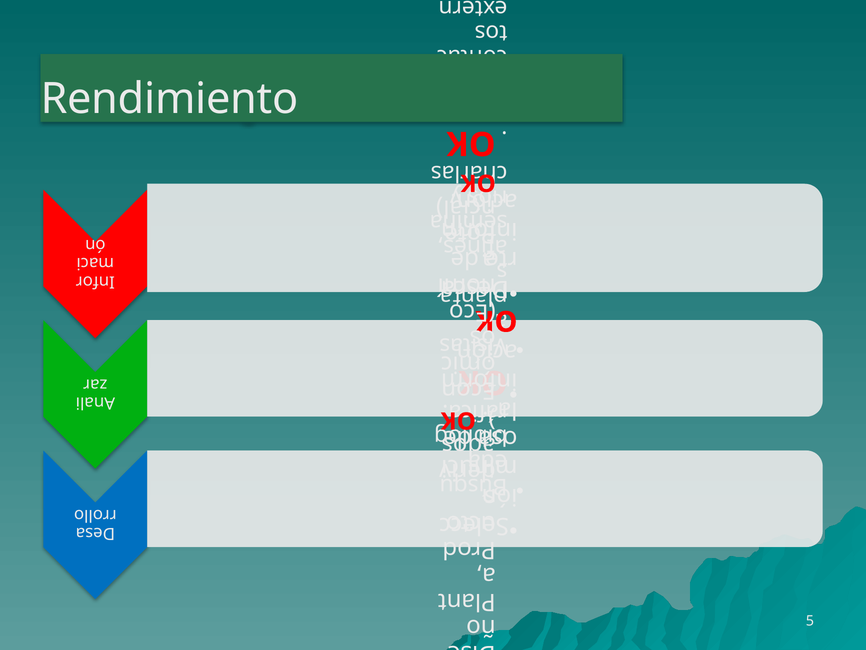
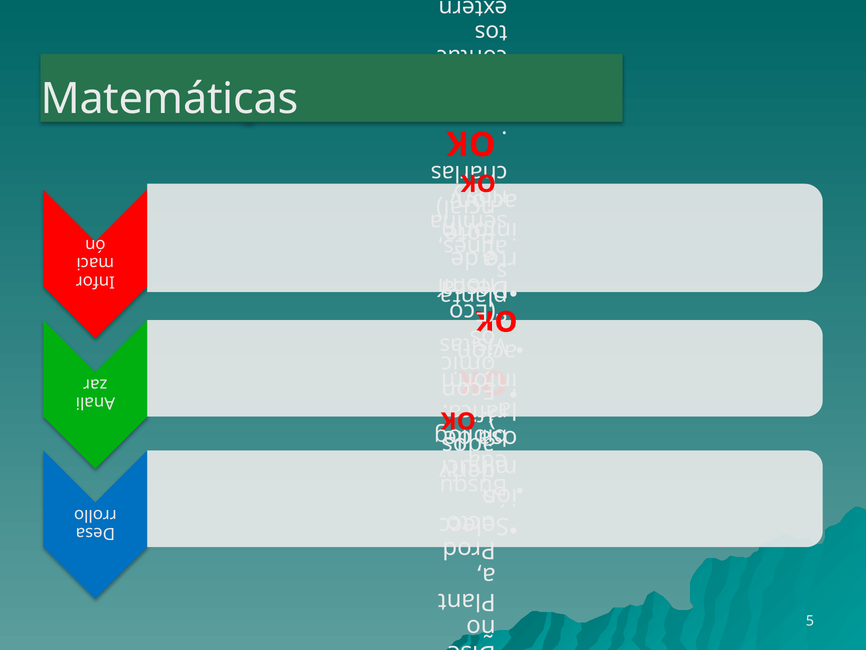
Rendimiento: Rendimiento -> Matemáticas
